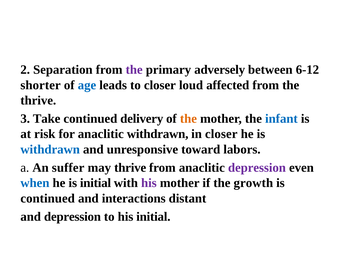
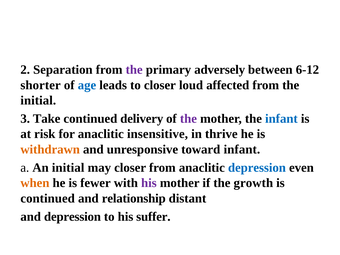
thrive at (38, 100): thrive -> initial
the at (188, 119) colour: orange -> purple
anaclitic withdrawn: withdrawn -> insensitive
in closer: closer -> thrive
withdrawn at (50, 149) colour: blue -> orange
toward labors: labors -> infant
An suffer: suffer -> initial
may thrive: thrive -> closer
depression at (257, 168) colour: purple -> blue
when colour: blue -> orange
is initial: initial -> fewer
interactions: interactions -> relationship
his initial: initial -> suffer
